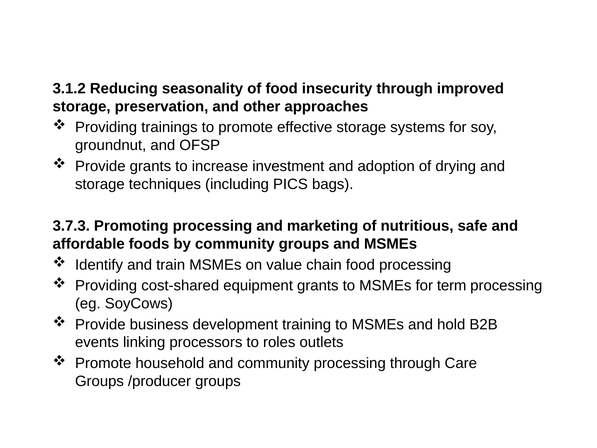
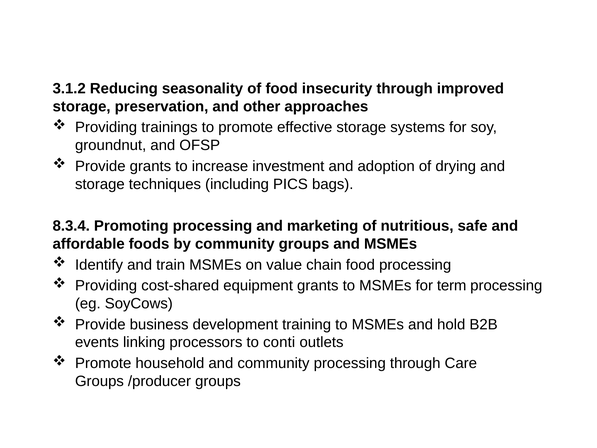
3.7.3: 3.7.3 -> 8.3.4
roles: roles -> conti
